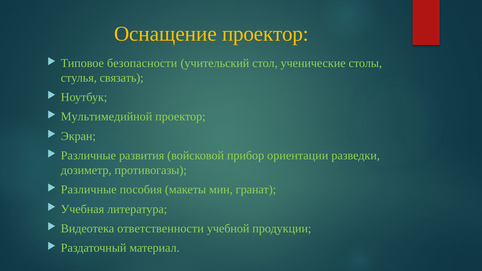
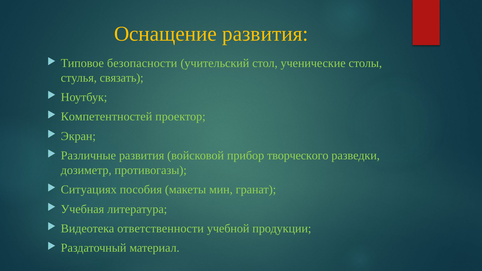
Оснащение проектор: проектор -> развития
Мультимедийной: Мультимедийной -> Компетентностей
ориентации: ориентации -> творческого
Различные at (89, 190): Различные -> Ситуациях
